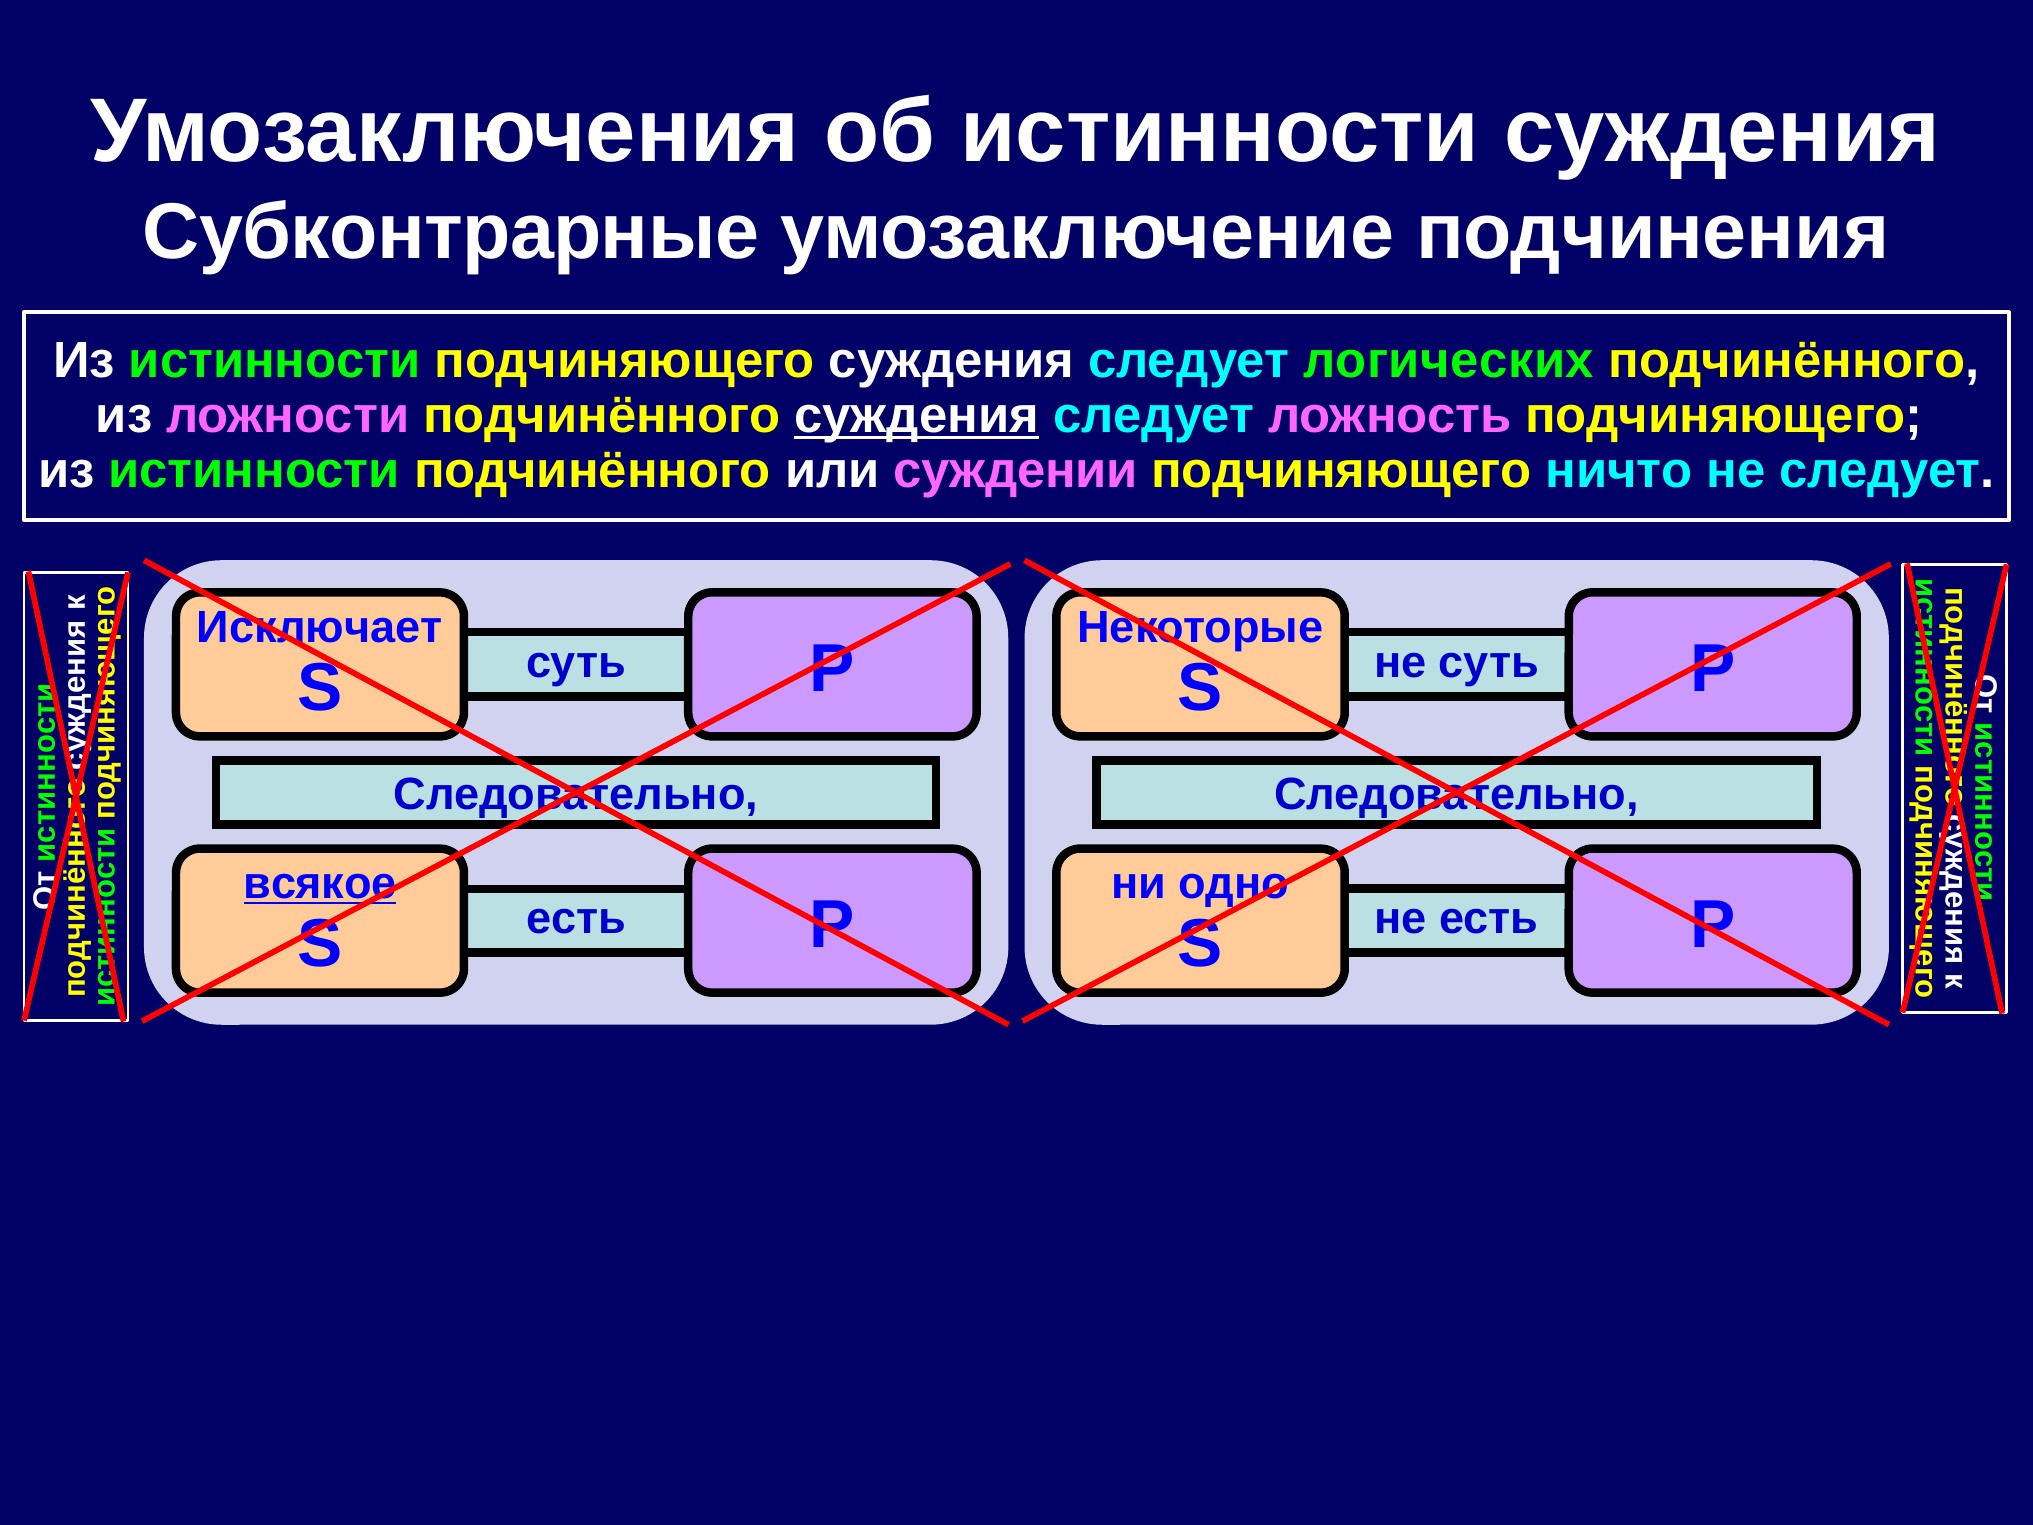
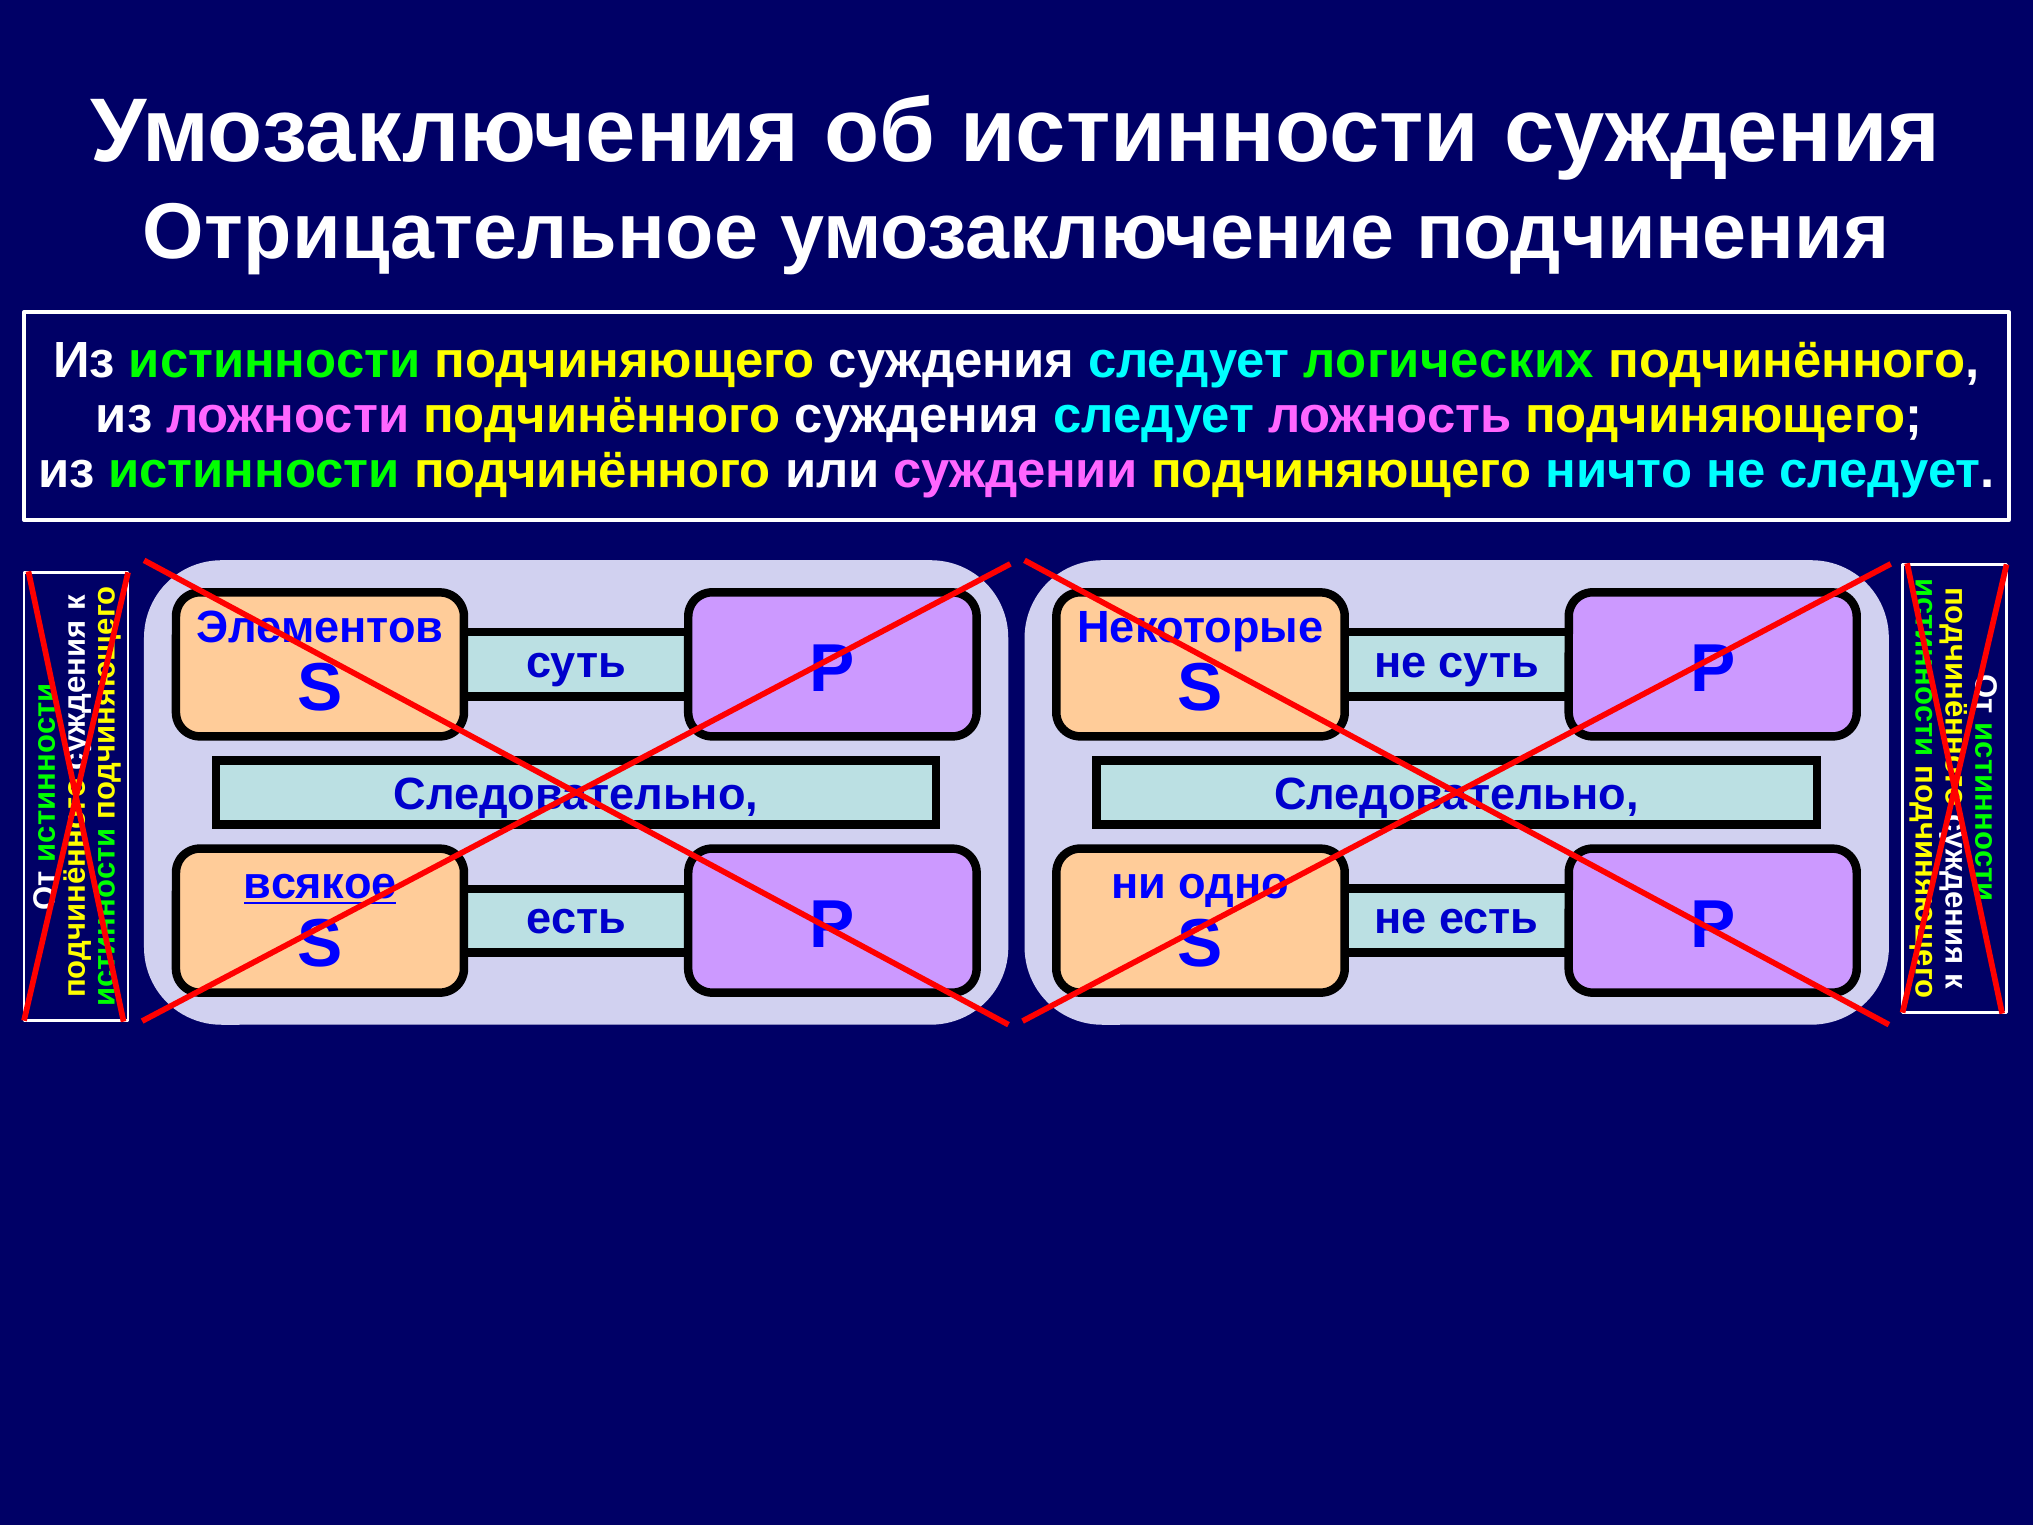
Субконтрарные: Субконтрарные -> Отрицательное
суждения at (917, 416) underline: present -> none
Исключает: Исключает -> Элементов
